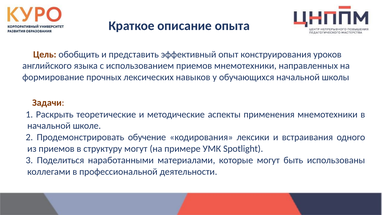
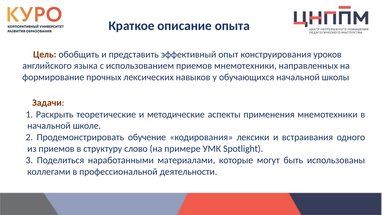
структуру могут: могут -> слово
